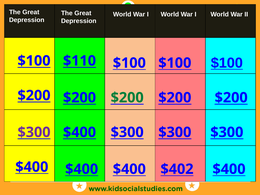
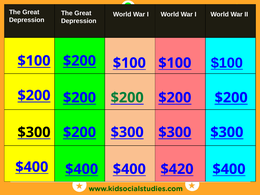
$110 at (80, 61): $110 -> $200
$300 at (34, 132) colour: purple -> black
$400 at (80, 132): $400 -> $200
$402: $402 -> $420
